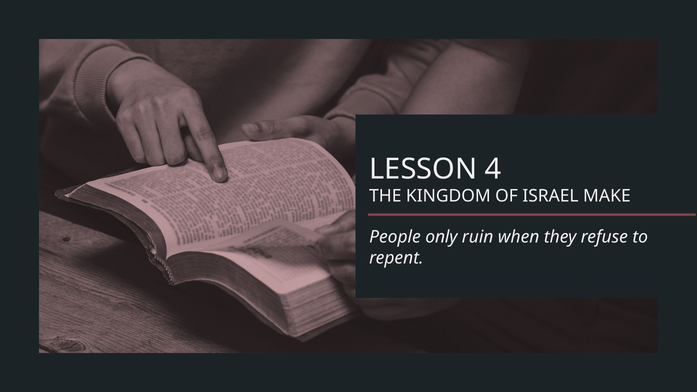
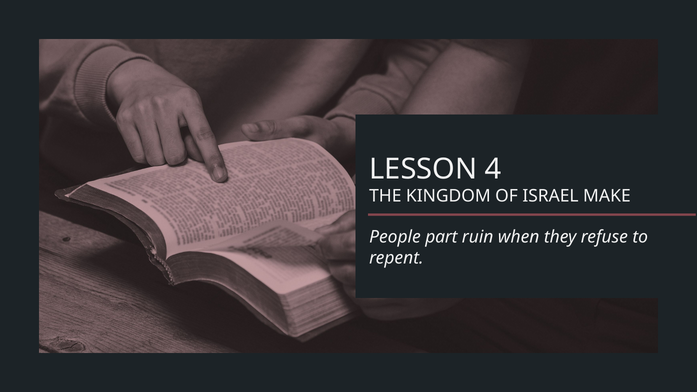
only: only -> part
